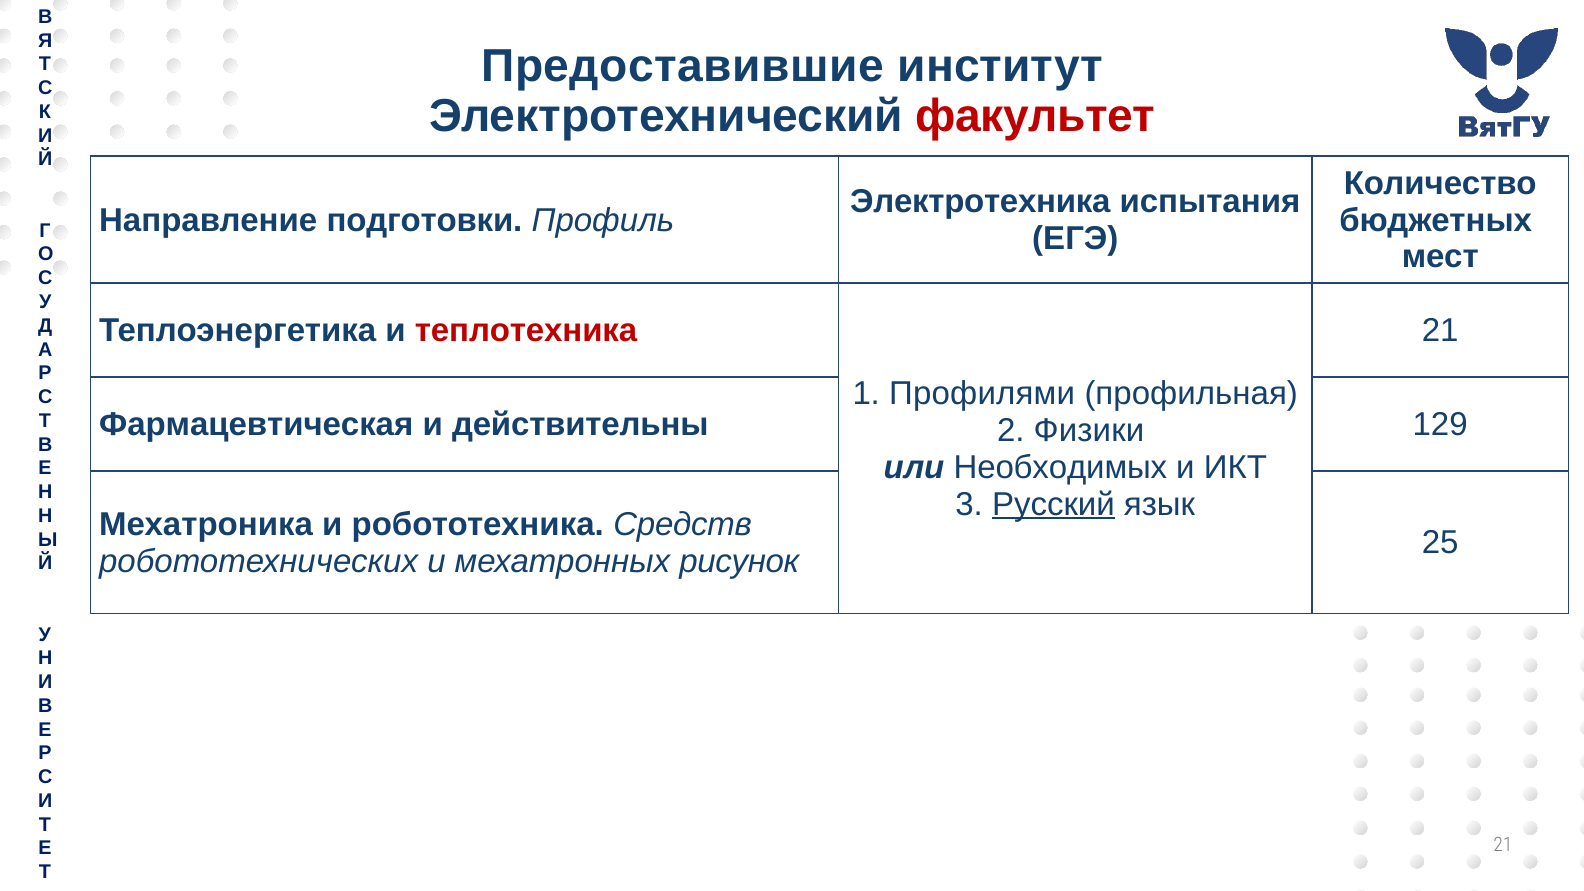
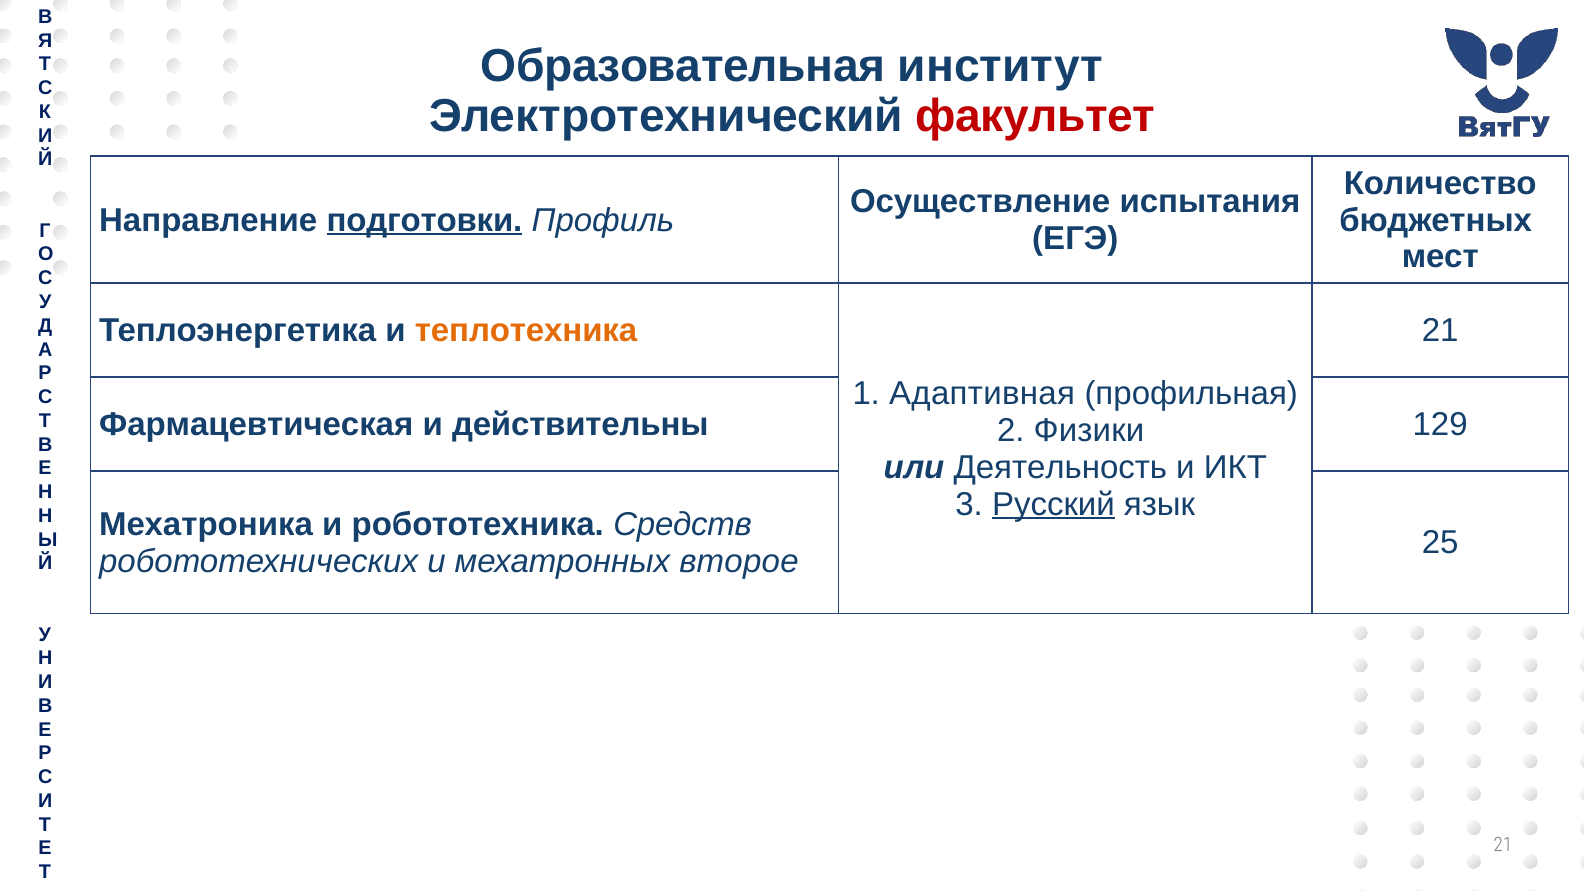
Предоставившие: Предоставившие -> Образовательная
Электротехника: Электротехника -> Осуществление
подготовки underline: none -> present
теплотехника colour: red -> orange
Профилями: Профилями -> Адаптивная
Необходимых: Необходимых -> Деятельность
рисунок: рисунок -> второе
